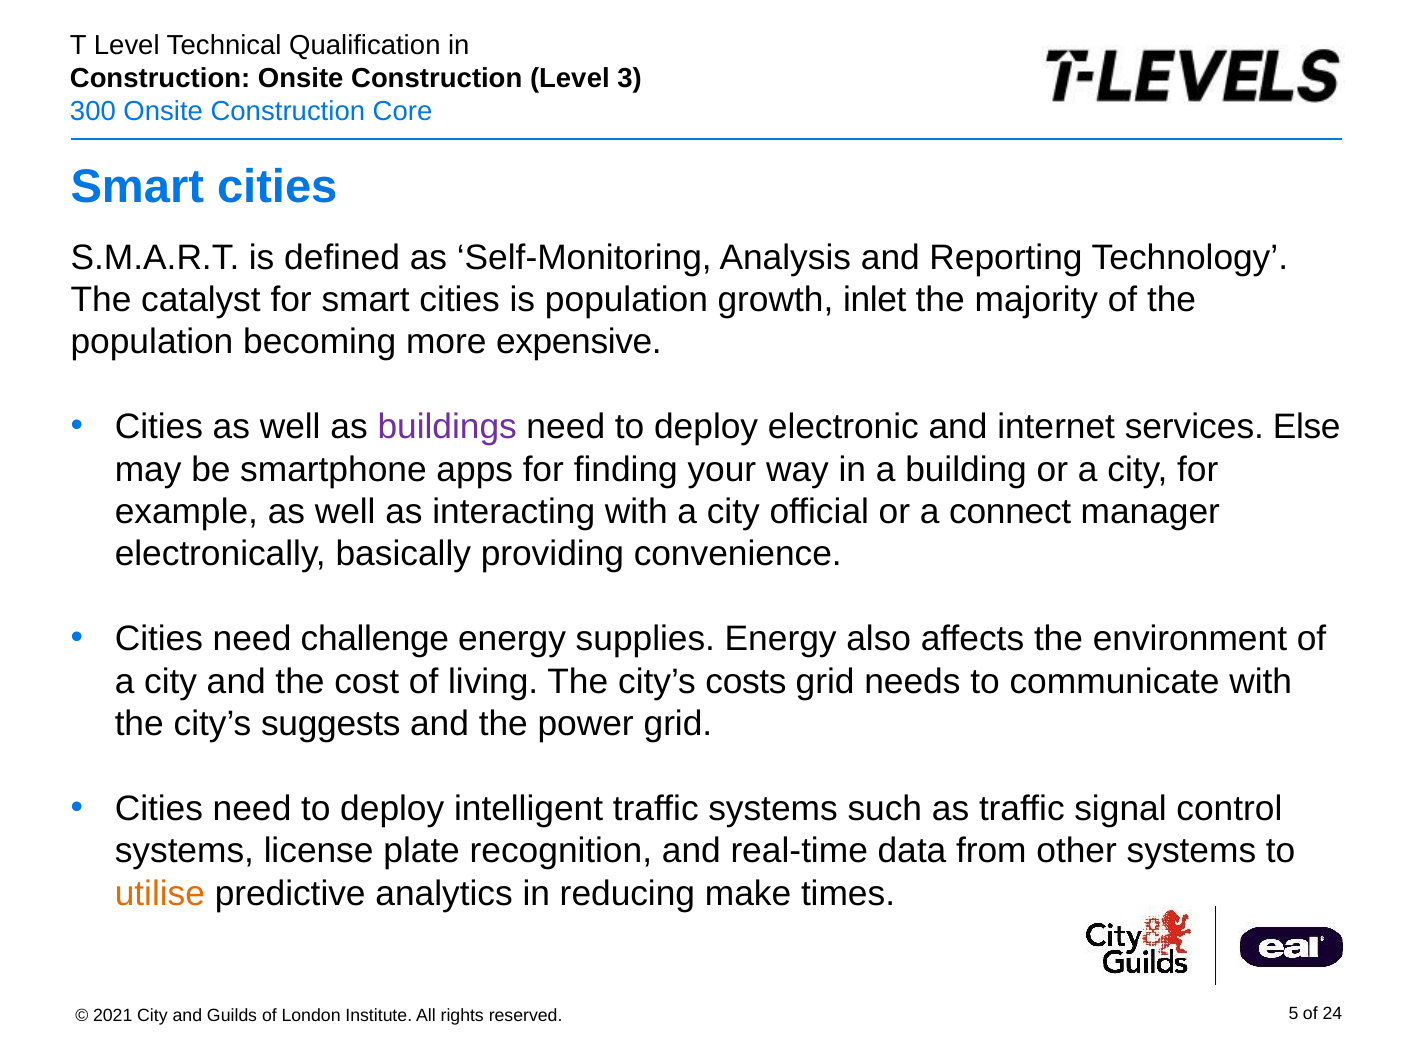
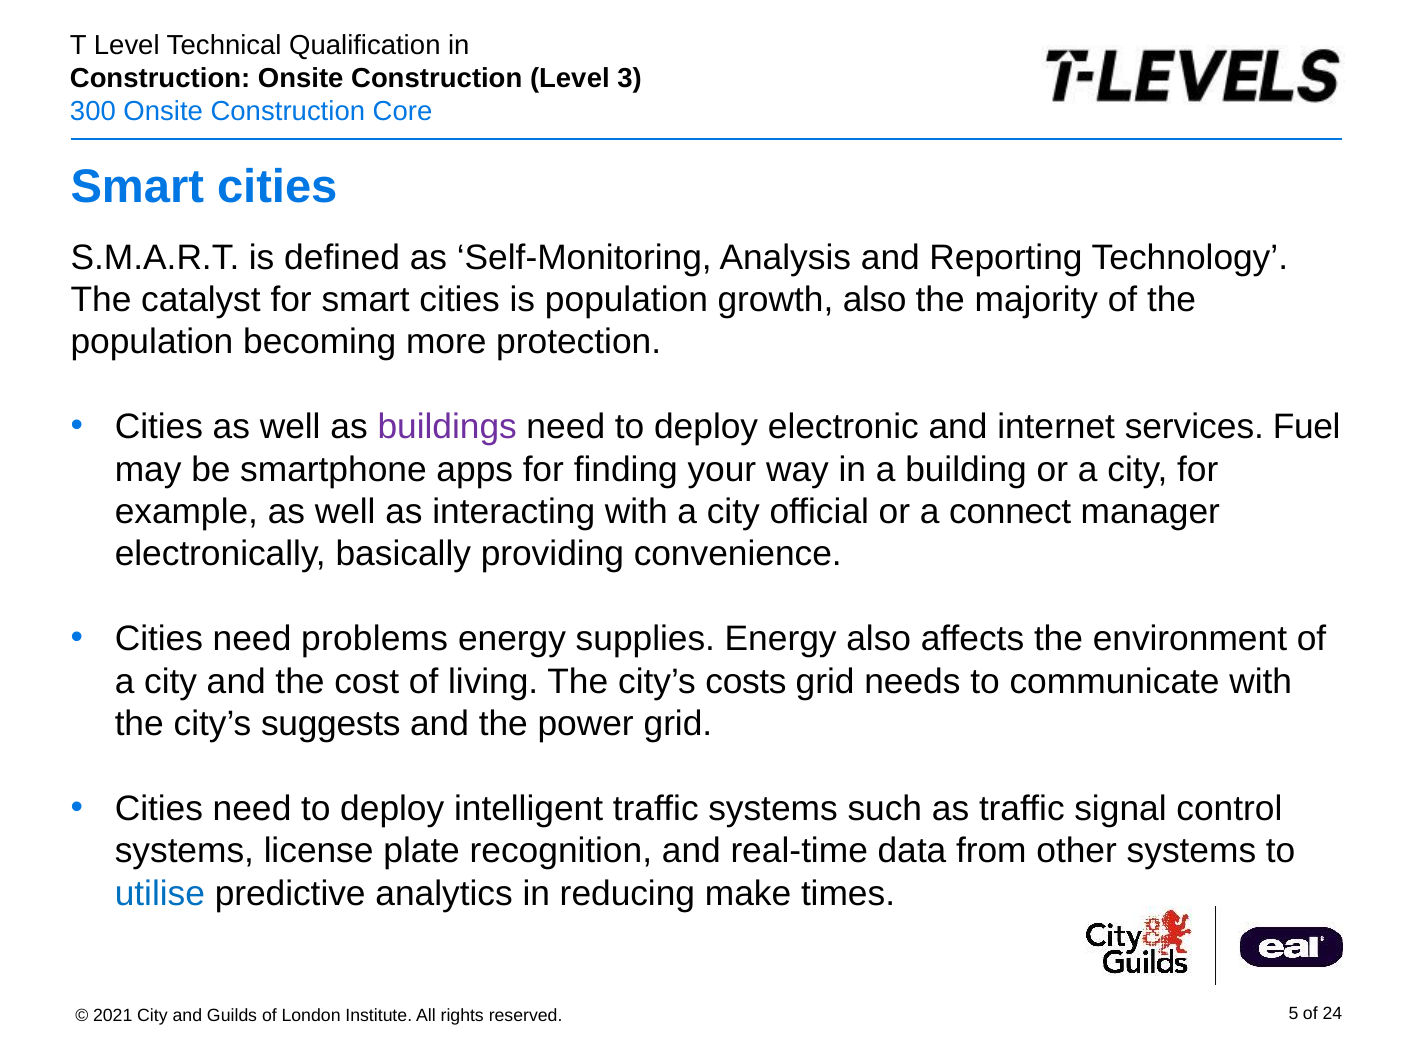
growth inlet: inlet -> also
expensive: expensive -> protection
Else: Else -> Fuel
challenge: challenge -> problems
utilise colour: orange -> blue
